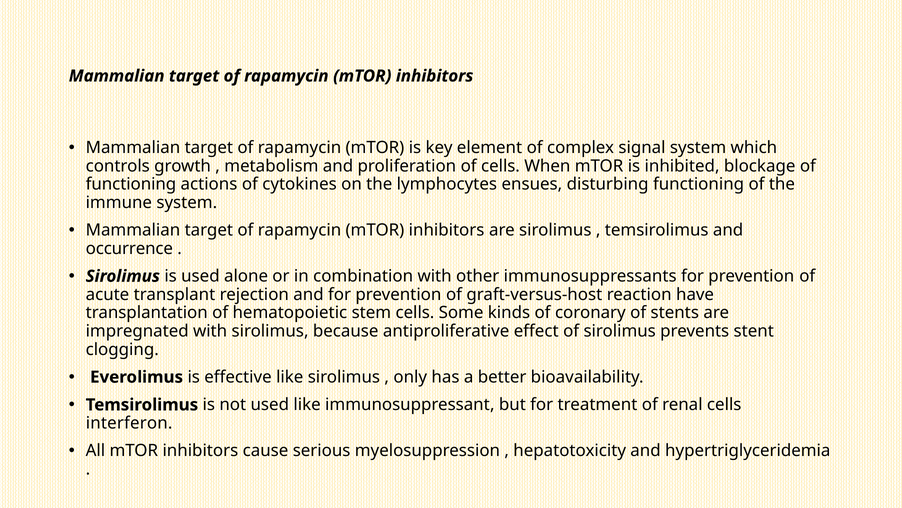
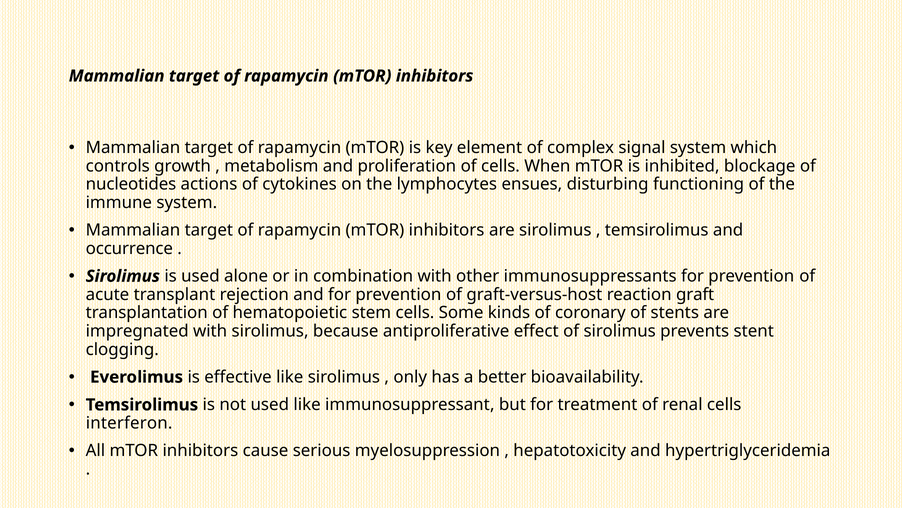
functioning at (131, 184): functioning -> nucleotides
have: have -> graft
